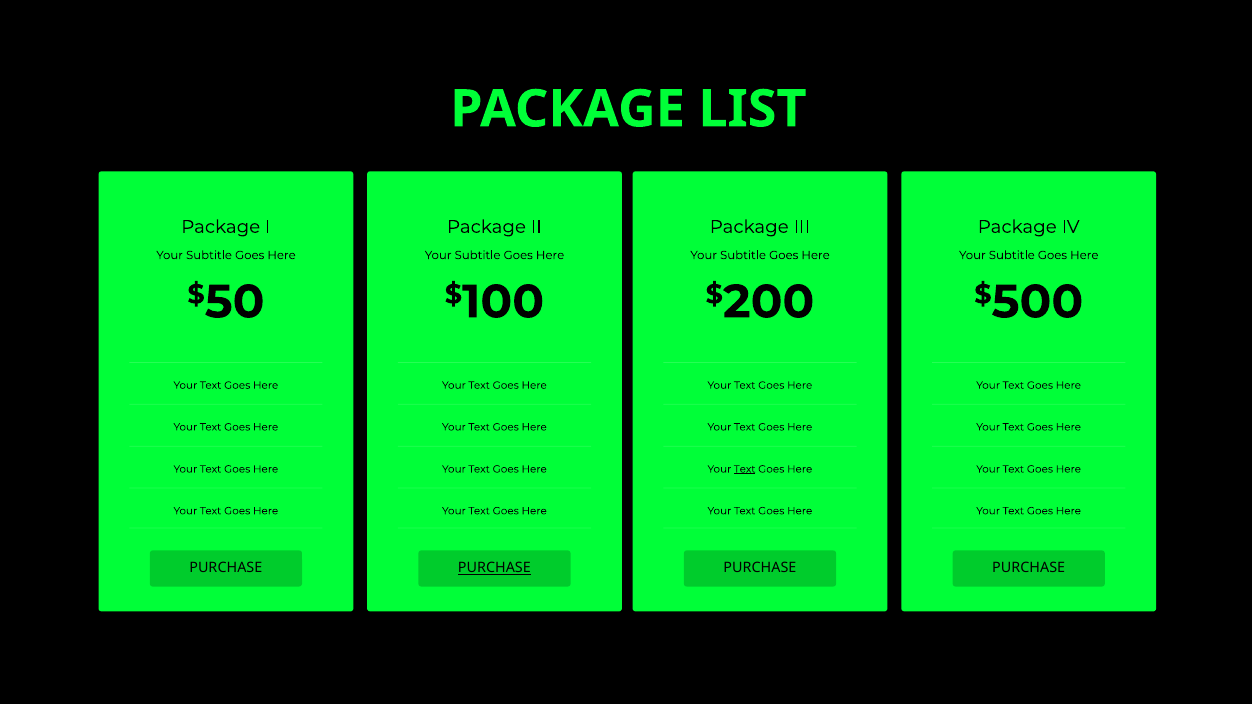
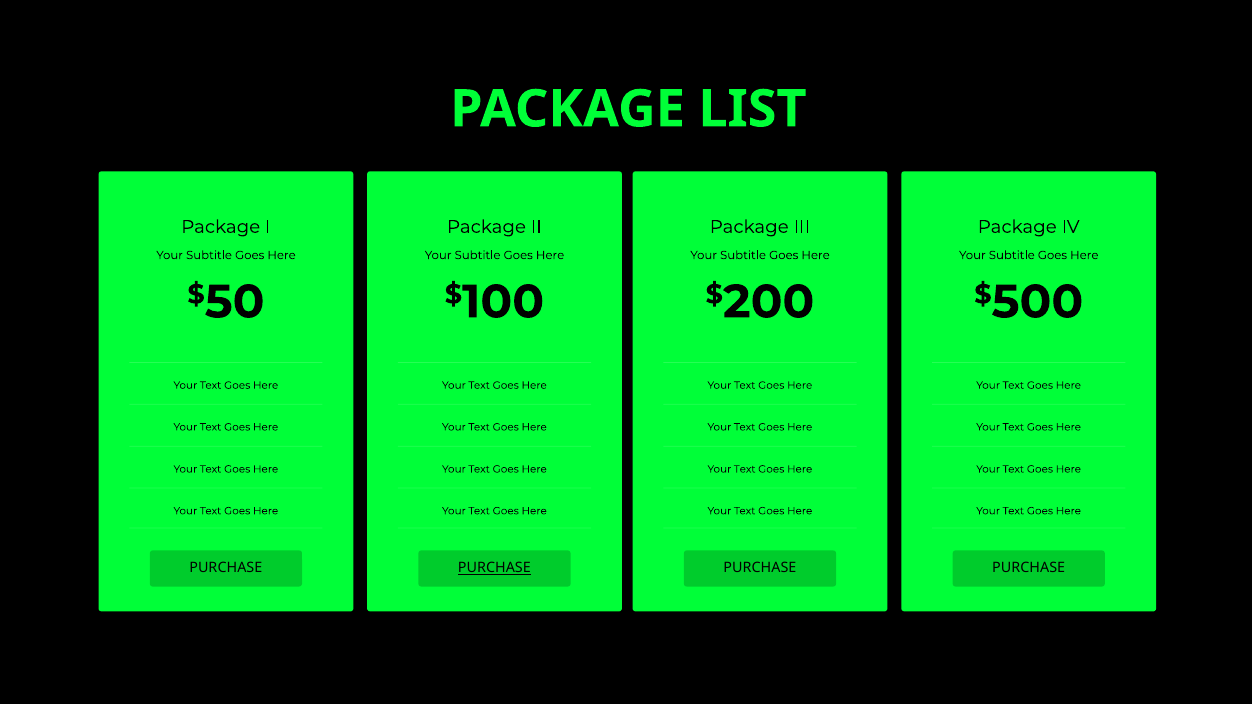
Text at (745, 469) underline: present -> none
